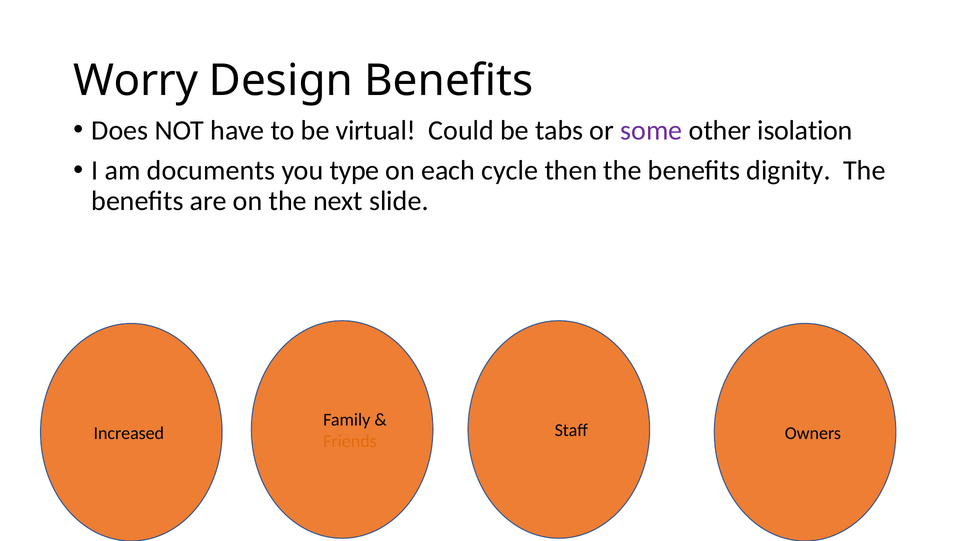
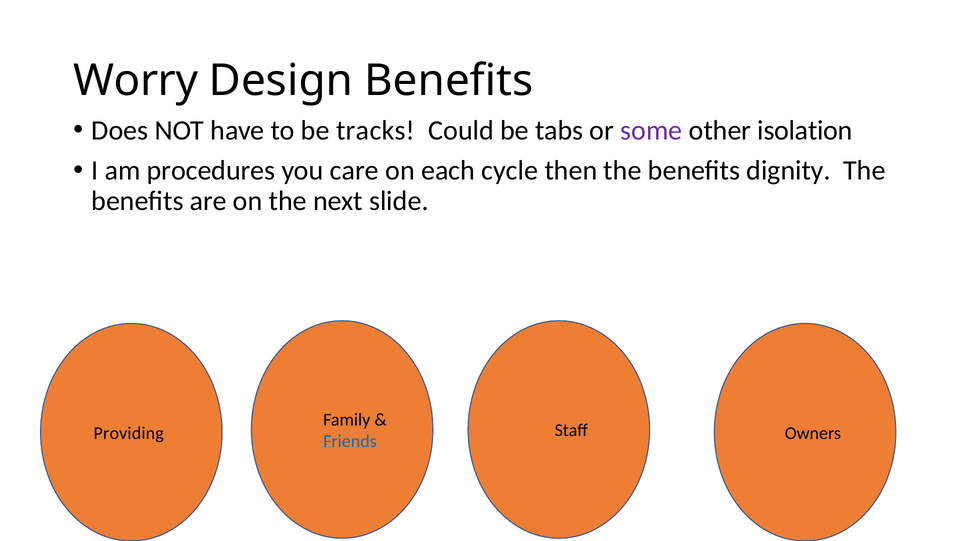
virtual: virtual -> tracks
documents: documents -> procedures
type: type -> care
Increased: Increased -> Providing
Friends colour: orange -> blue
